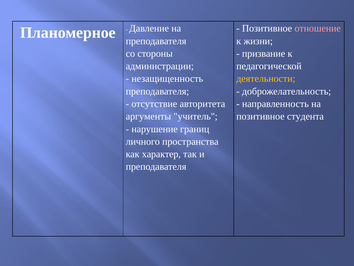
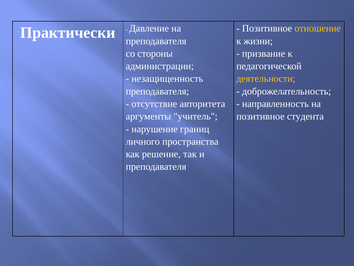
отношение colour: pink -> yellow
Планомерное: Планомерное -> Практически
характер: характер -> решение
